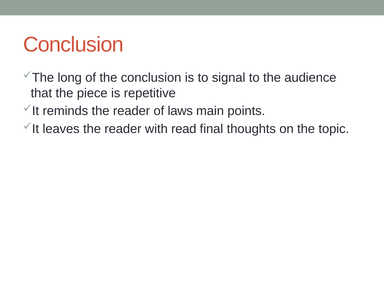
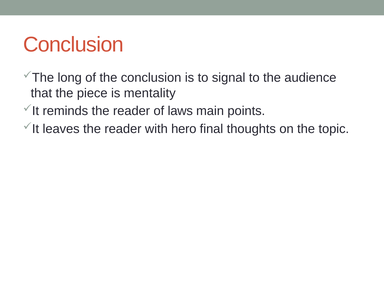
repetitive: repetitive -> mentality
read: read -> hero
